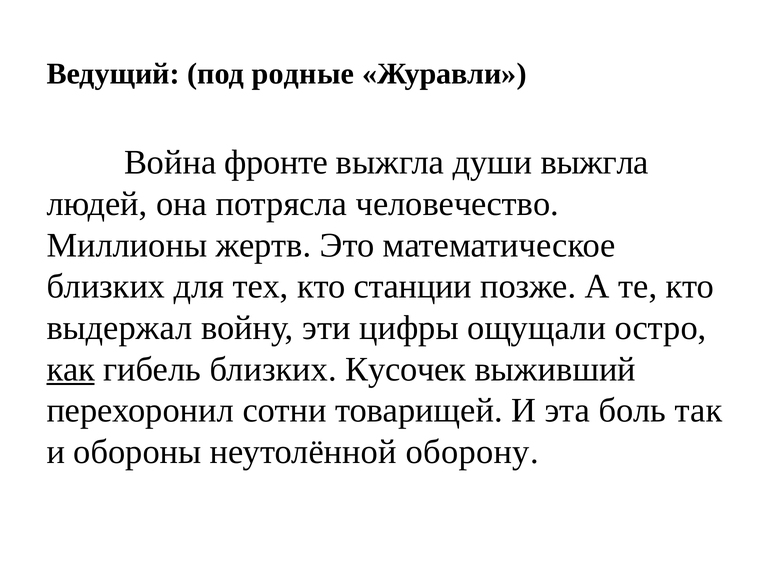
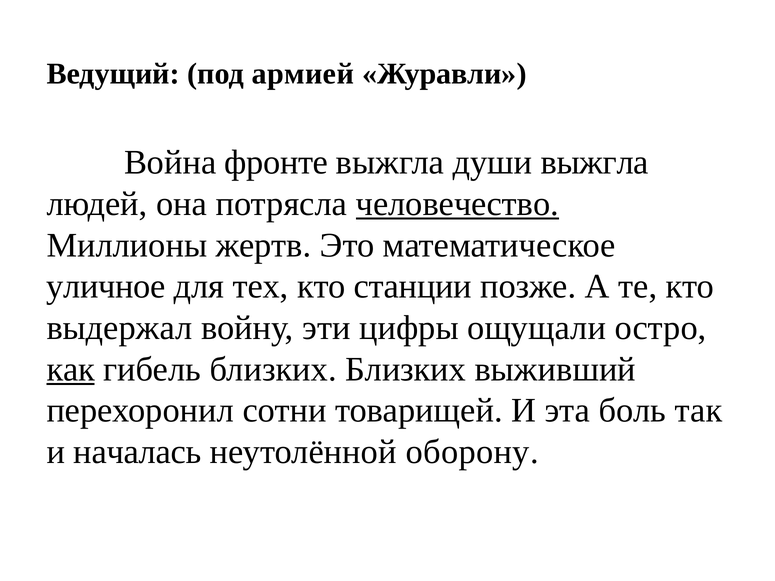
родные: родные -> армией
человечество underline: none -> present
близких at (106, 287): близких -> уличное
близких Кусочек: Кусочек -> Близких
обороны: обороны -> началась
